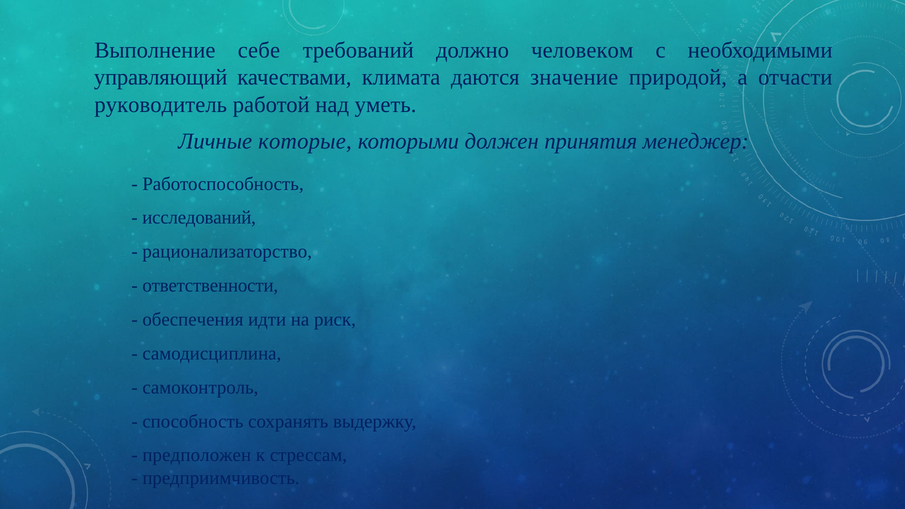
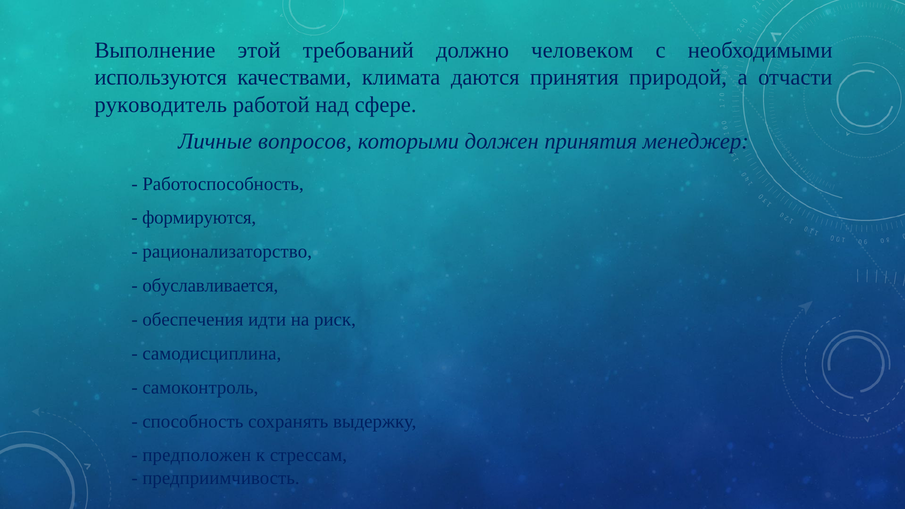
себе: себе -> этой
управляющий: управляющий -> используются
даются значение: значение -> принятия
уметь: уметь -> сфере
которые: которые -> вопросов
исследований: исследований -> формируются
ответственности: ответственности -> обуславливается
